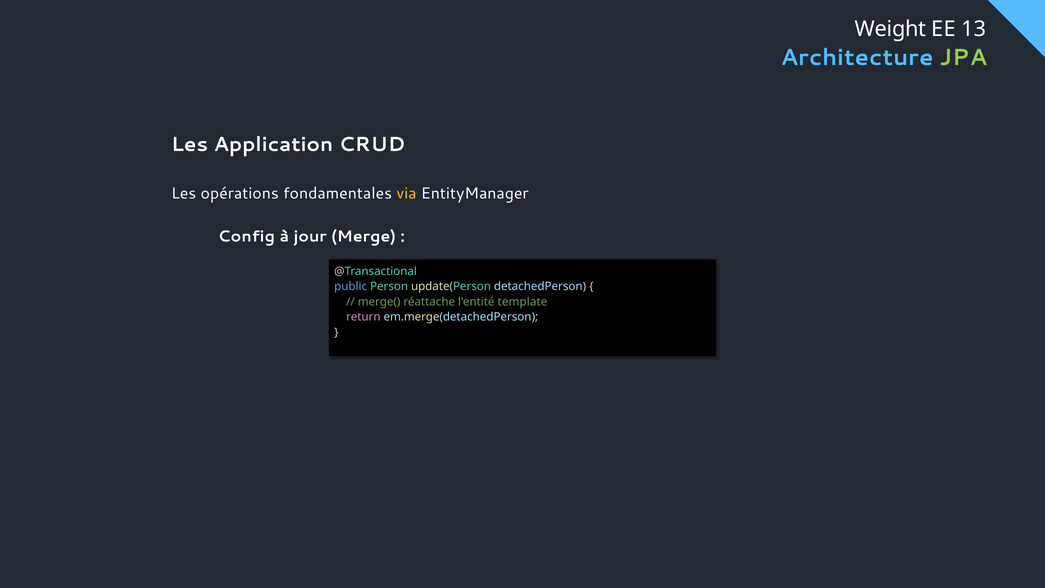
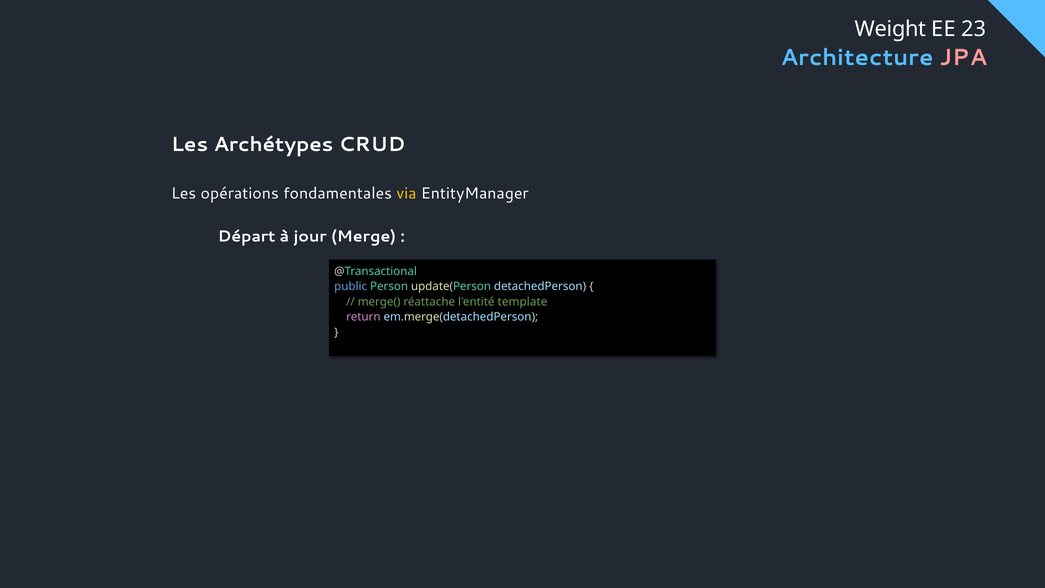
13: 13 -> 23
JPA colour: light green -> pink
Application: Application -> Archétypes
Config: Config -> Départ
